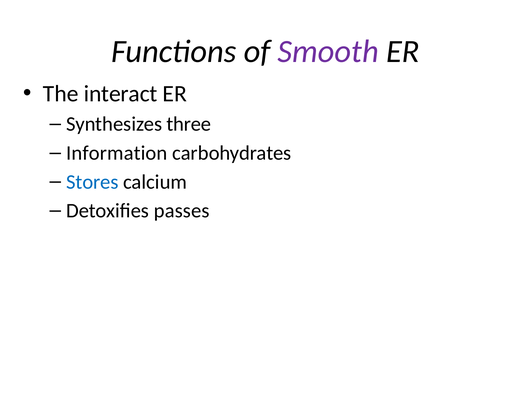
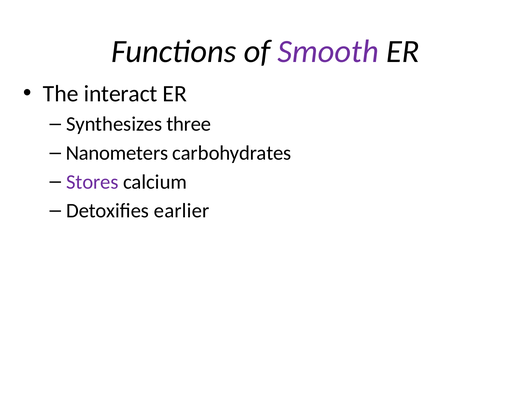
Information: Information -> Nanometers
Stores colour: blue -> purple
passes: passes -> earlier
